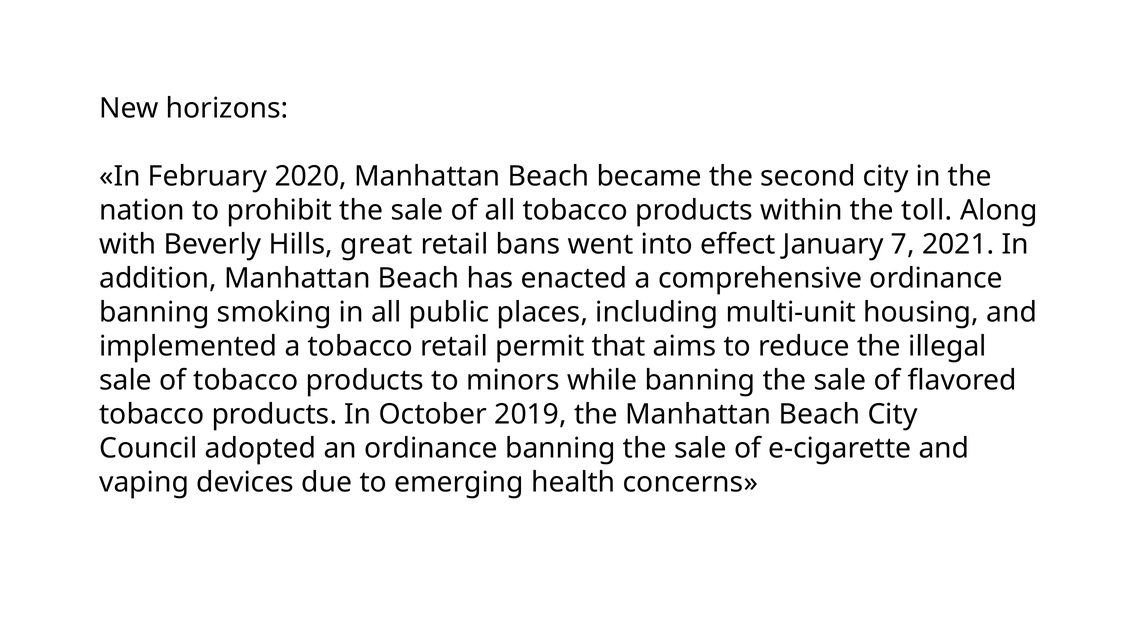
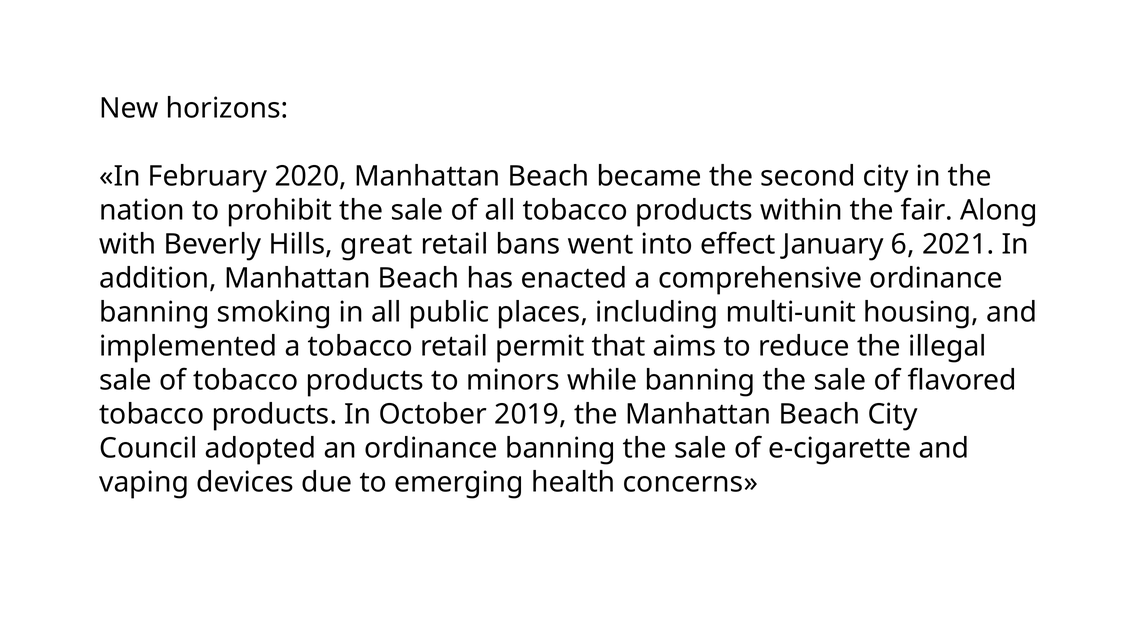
toll: toll -> fair
7: 7 -> 6
